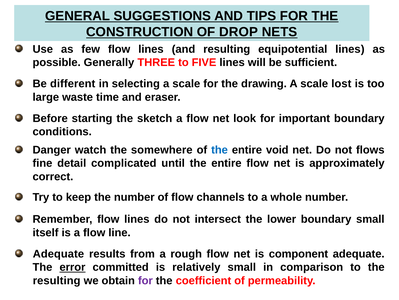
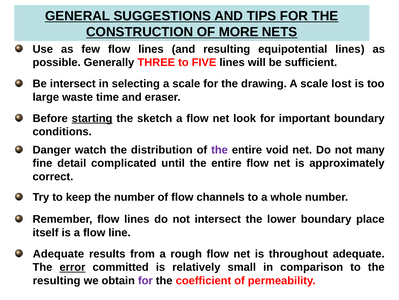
DROP: DROP -> MORE
Be different: different -> intersect
starting underline: none -> present
somewhere: somewhere -> distribution
the at (220, 150) colour: blue -> purple
flows: flows -> many
boundary small: small -> place
component: component -> throughout
